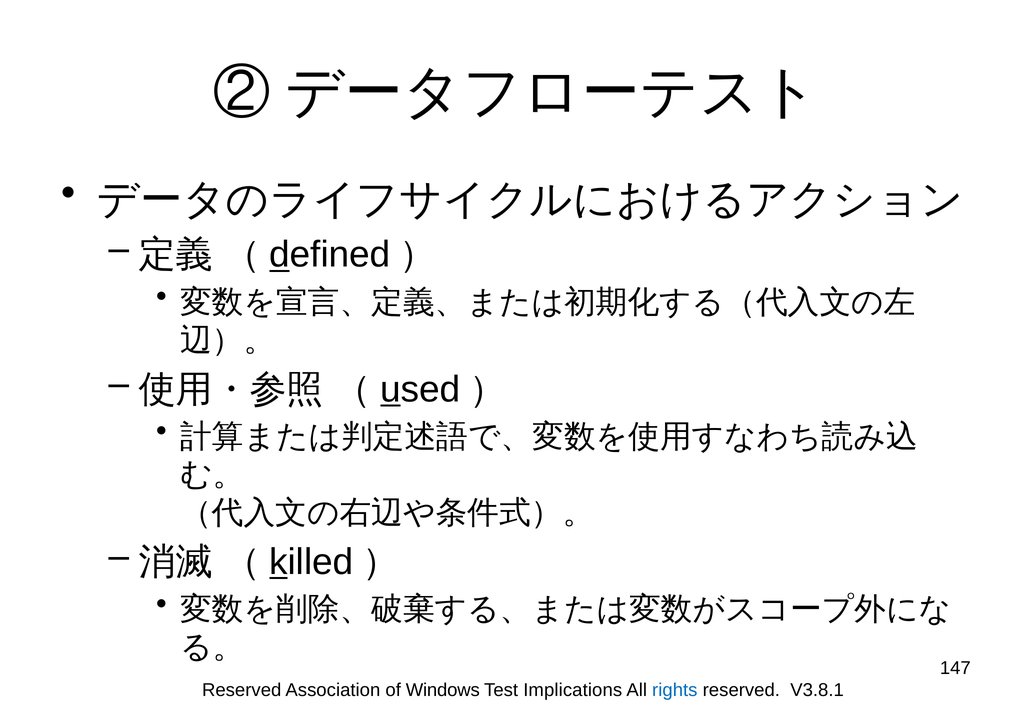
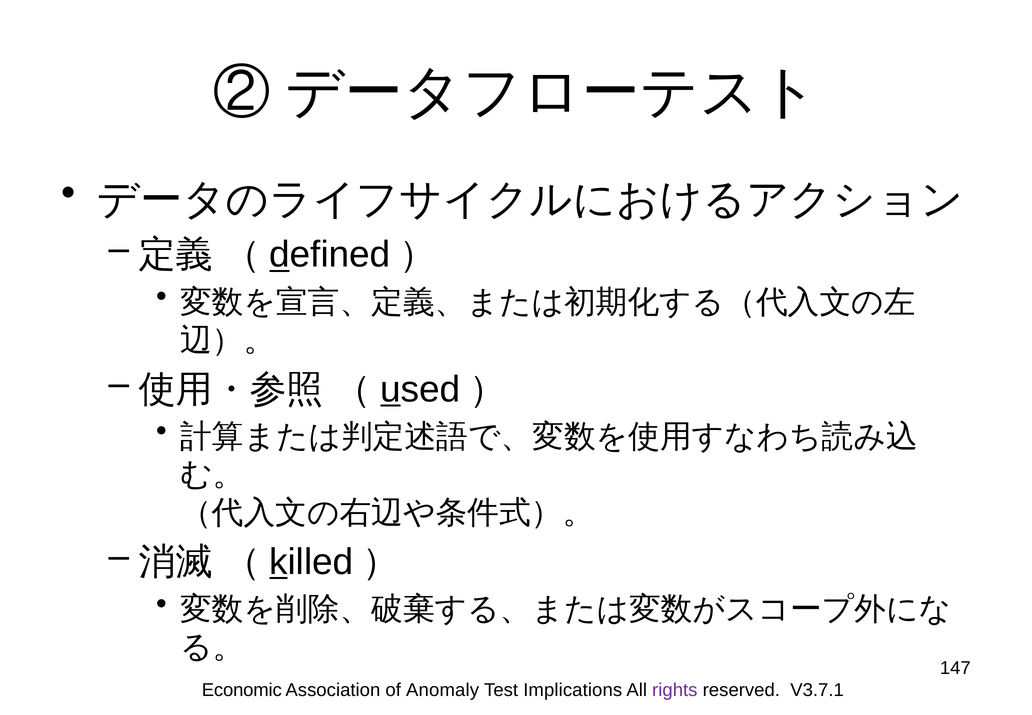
Reserved at (242, 689): Reserved -> Economic
Windows: Windows -> Anomaly
rights colour: blue -> purple
V3.8.1: V3.8.1 -> V3.7.1
